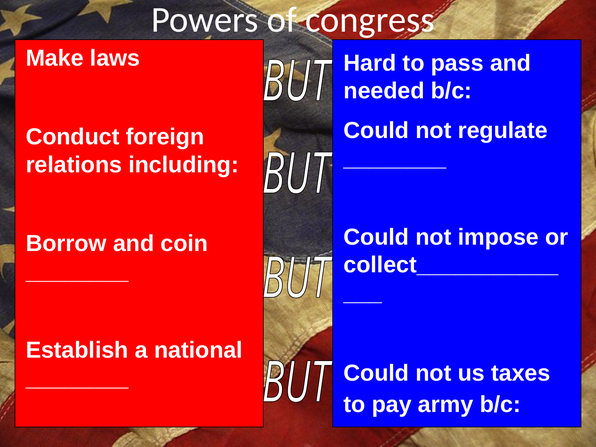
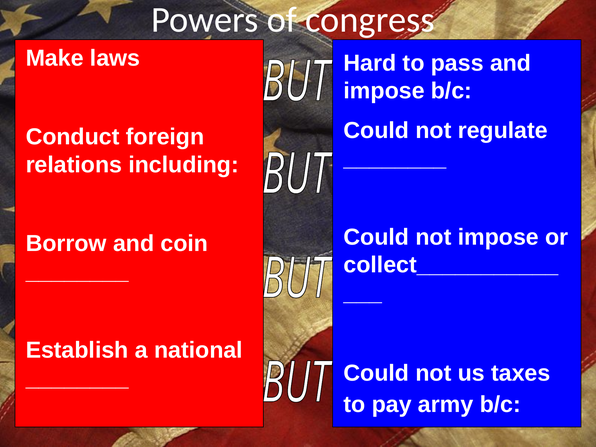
needed at (384, 91): needed -> impose
